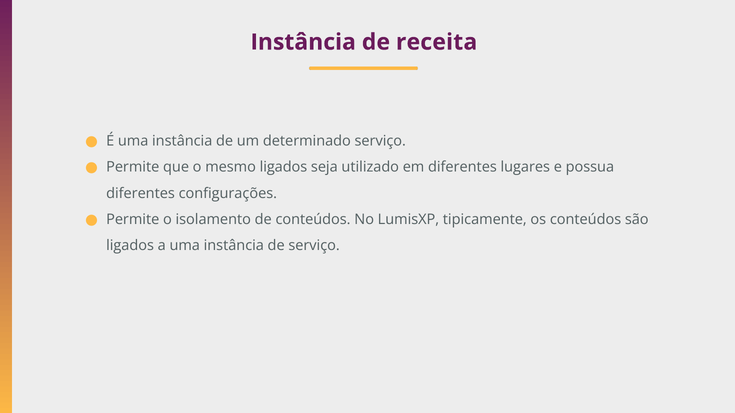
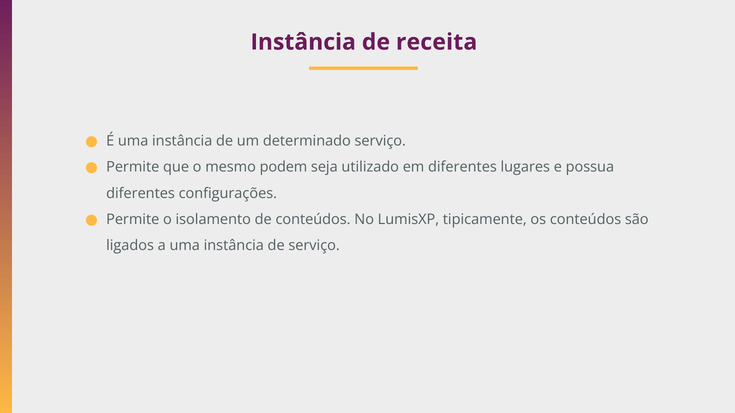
mesmo ligados: ligados -> podem
